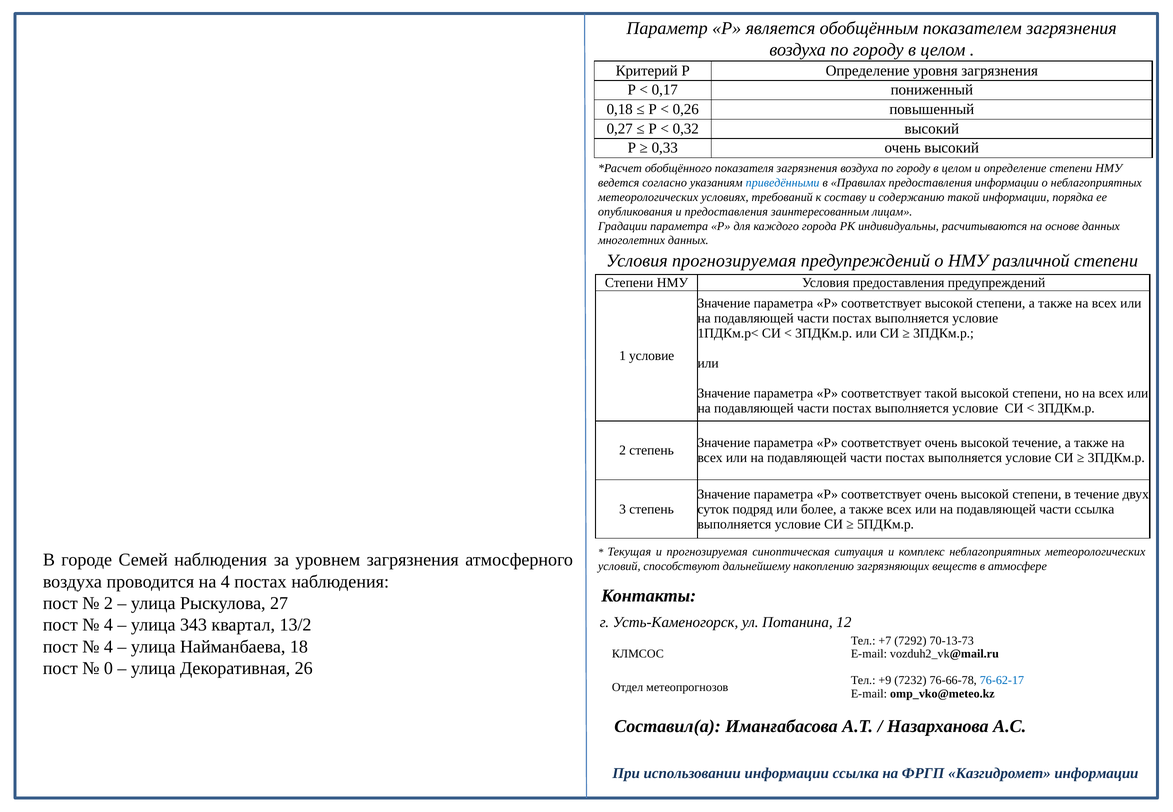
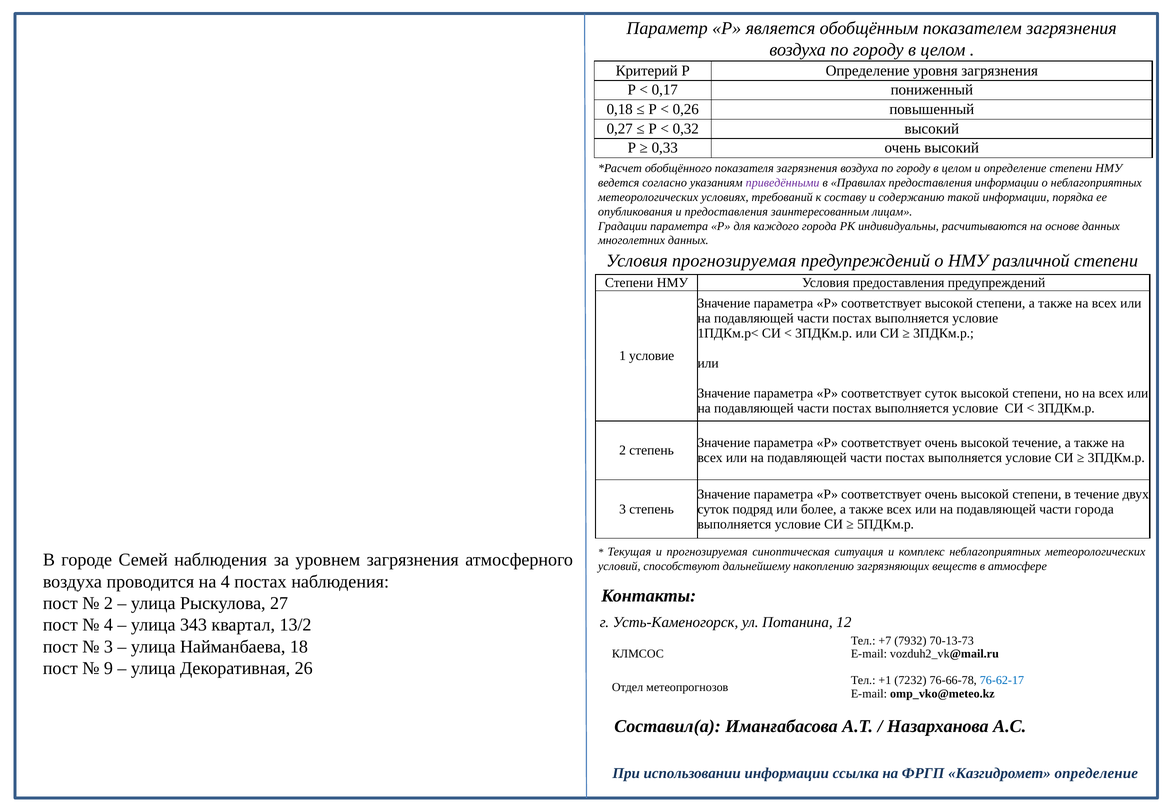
приведёнными colour: blue -> purple
соответствует такой: такой -> суток
части ссылка: ссылка -> города
7292: 7292 -> 7932
4 at (108, 647): 4 -> 3
0: 0 -> 9
+9: +9 -> +1
Казгидромет информации: информации -> определение
